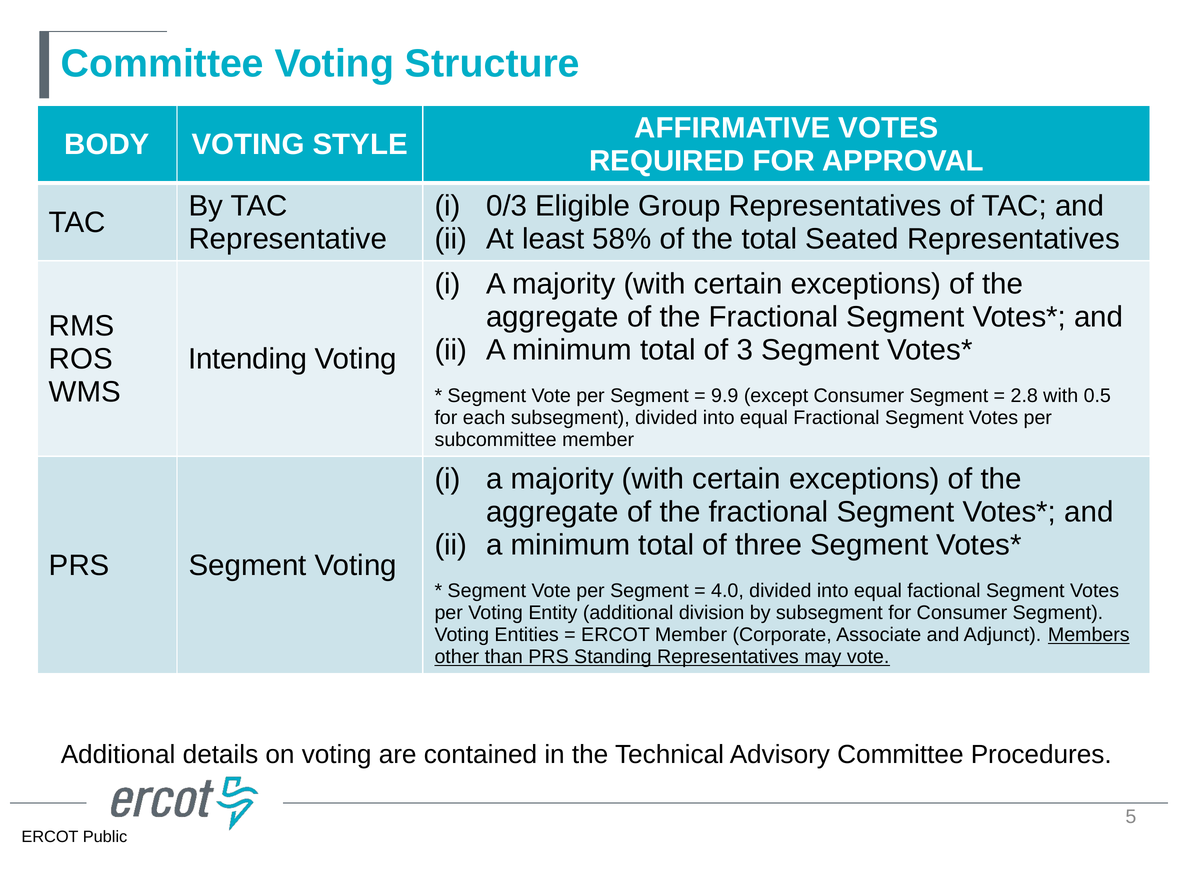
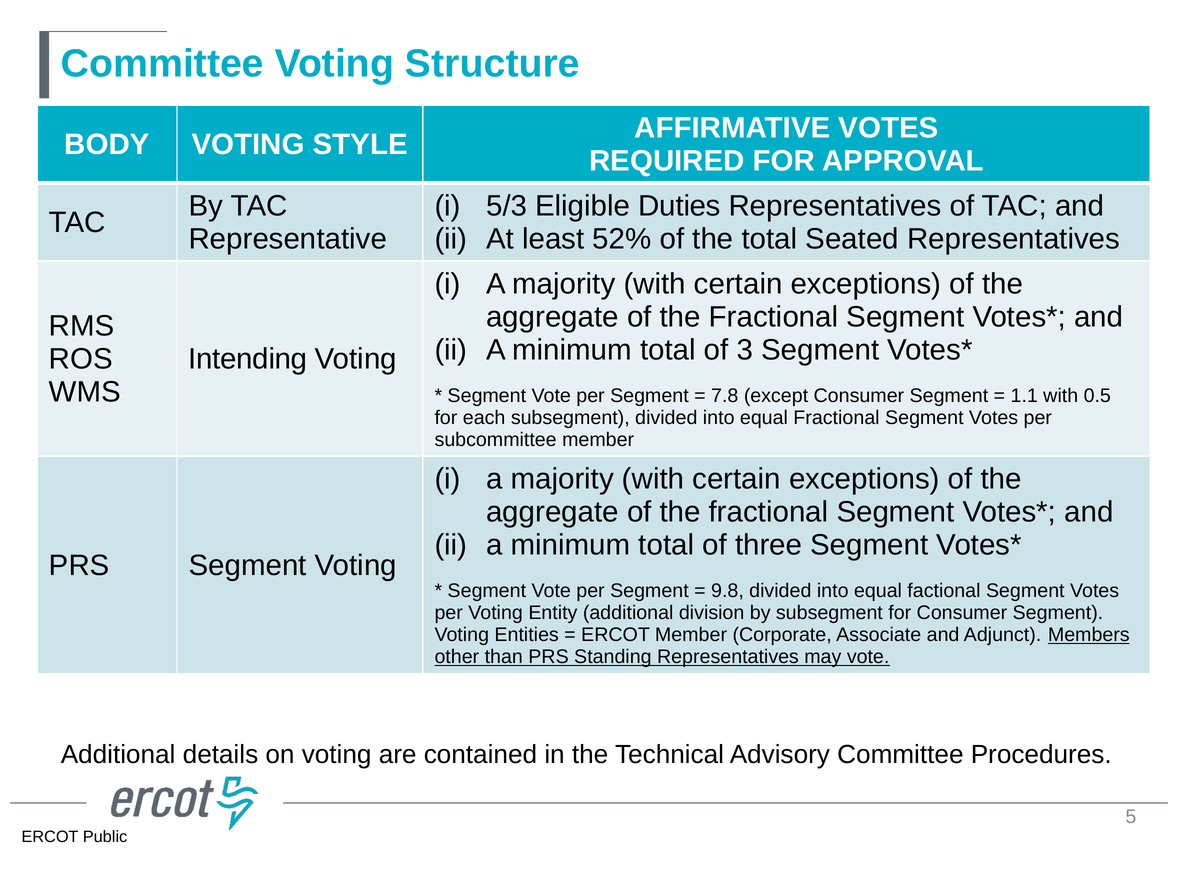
0/3: 0/3 -> 5/3
Group: Group -> Duties
58%: 58% -> 52%
9.9: 9.9 -> 7.8
2.8: 2.8 -> 1.1
4.0: 4.0 -> 9.8
